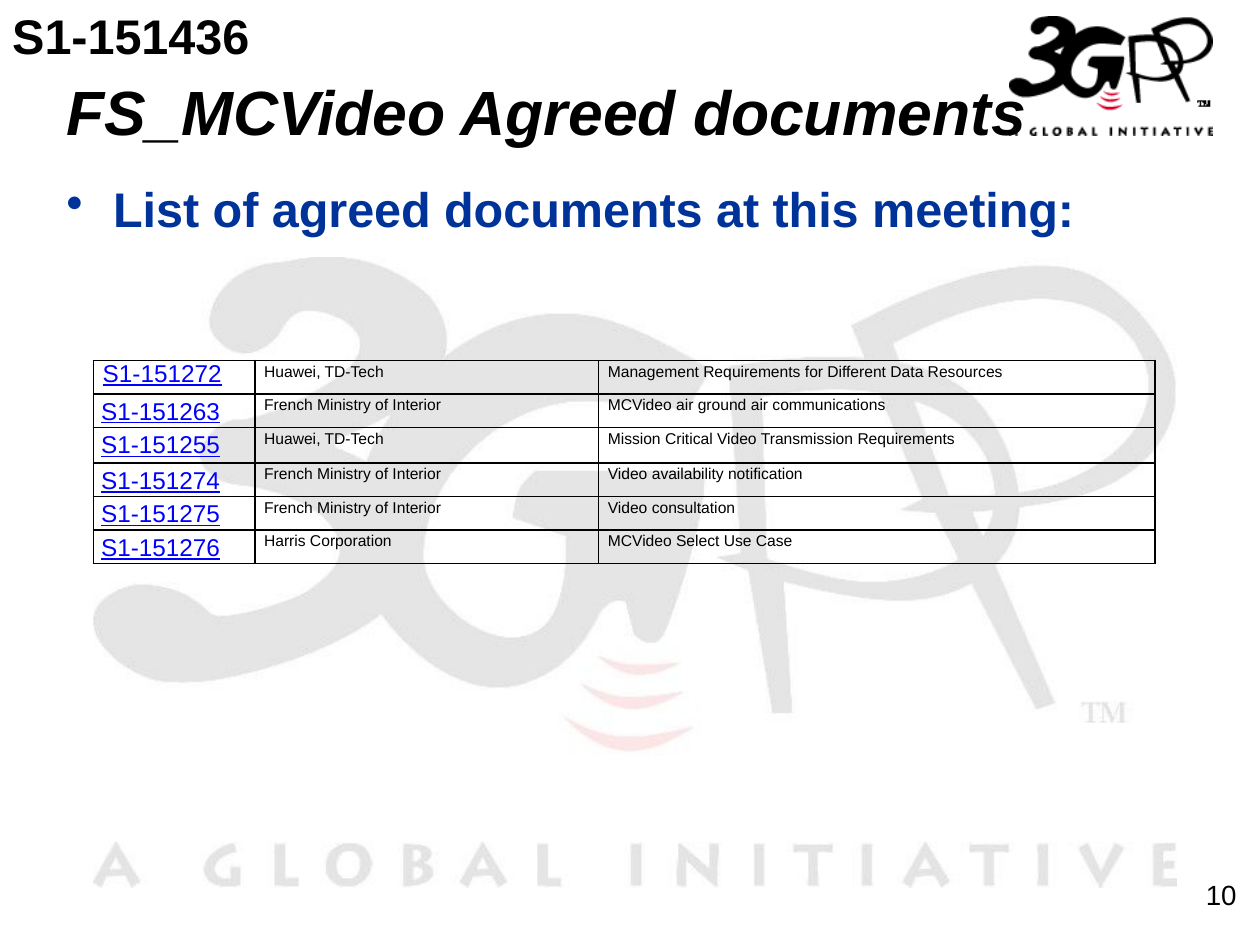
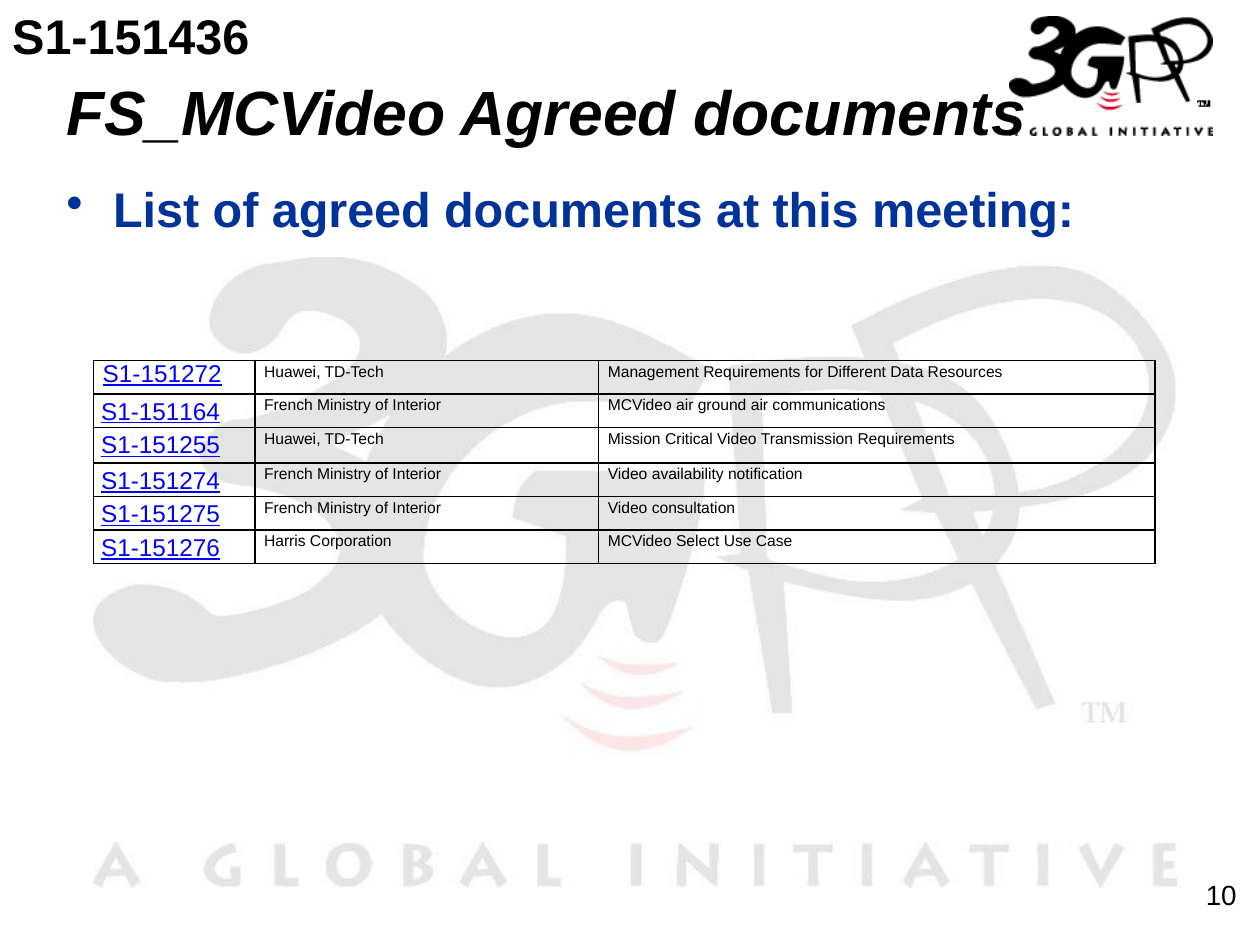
S1-151263: S1-151263 -> S1-151164
